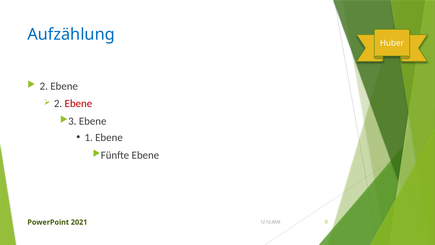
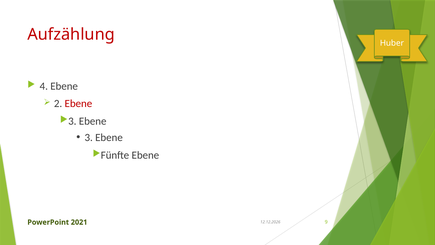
Aufzählung colour: blue -> red
2 at (44, 86): 2 -> 4
1: 1 -> 3
